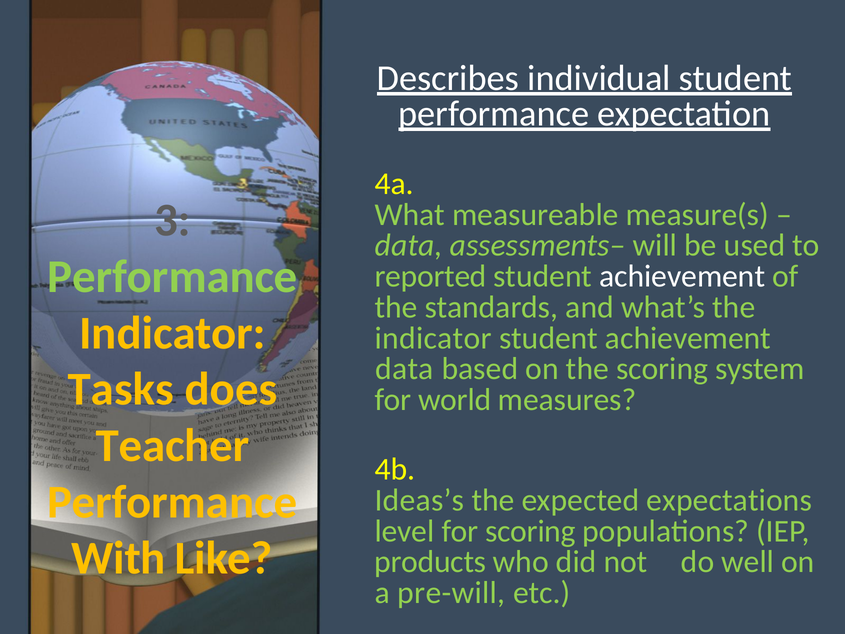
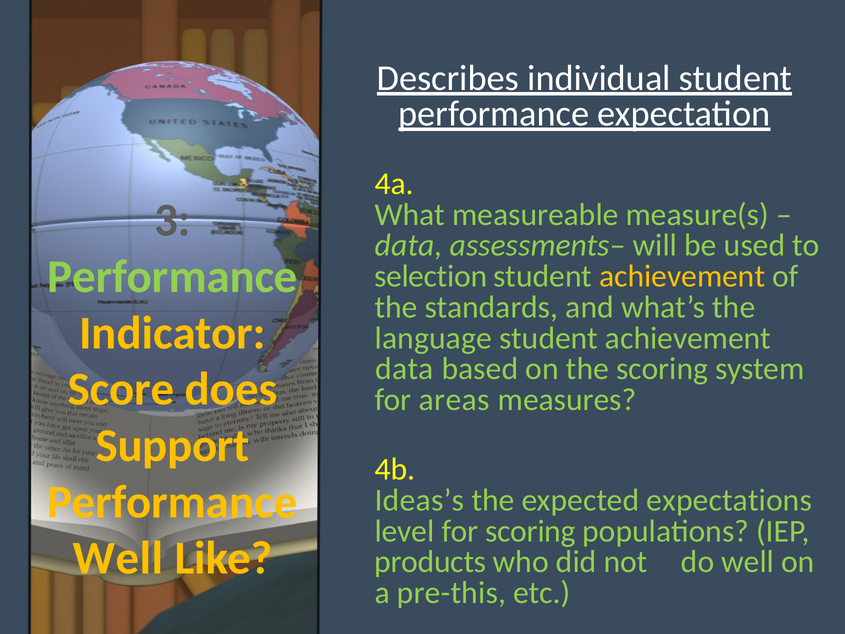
reported: reported -> selection
achievement at (682, 276) colour: white -> yellow
indicator at (433, 338): indicator -> language
Tasks: Tasks -> Score
world: world -> areas
Teacher: Teacher -> Support
With at (118, 558): With -> Well
pre-will: pre-will -> pre-this
